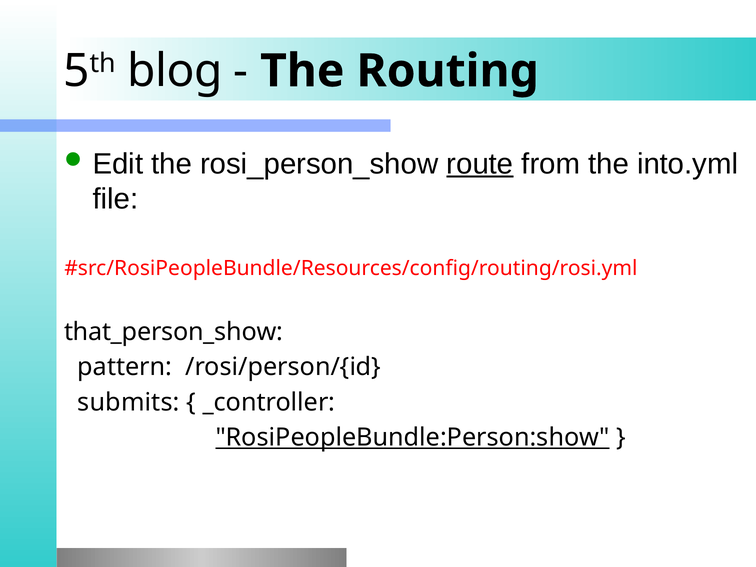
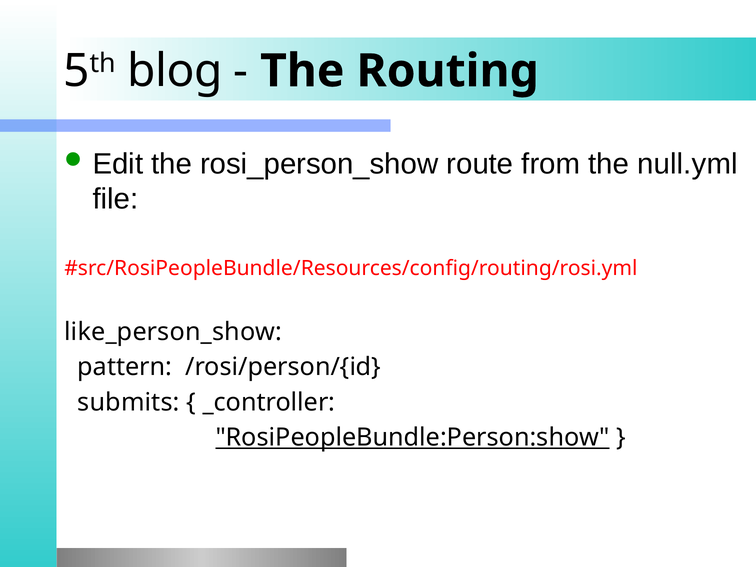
route underline: present -> none
into.yml: into.yml -> null.yml
that_person_show: that_person_show -> like_person_show
